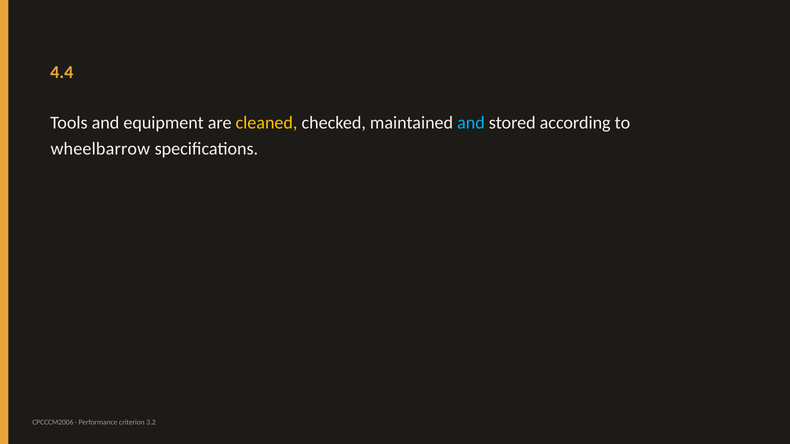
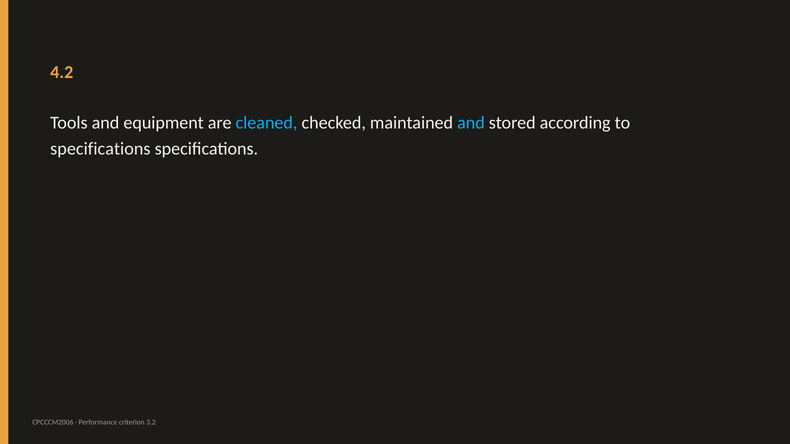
4.4: 4.4 -> 4.2
cleaned colour: yellow -> light blue
wheelbarrow at (100, 149): wheelbarrow -> specifications
